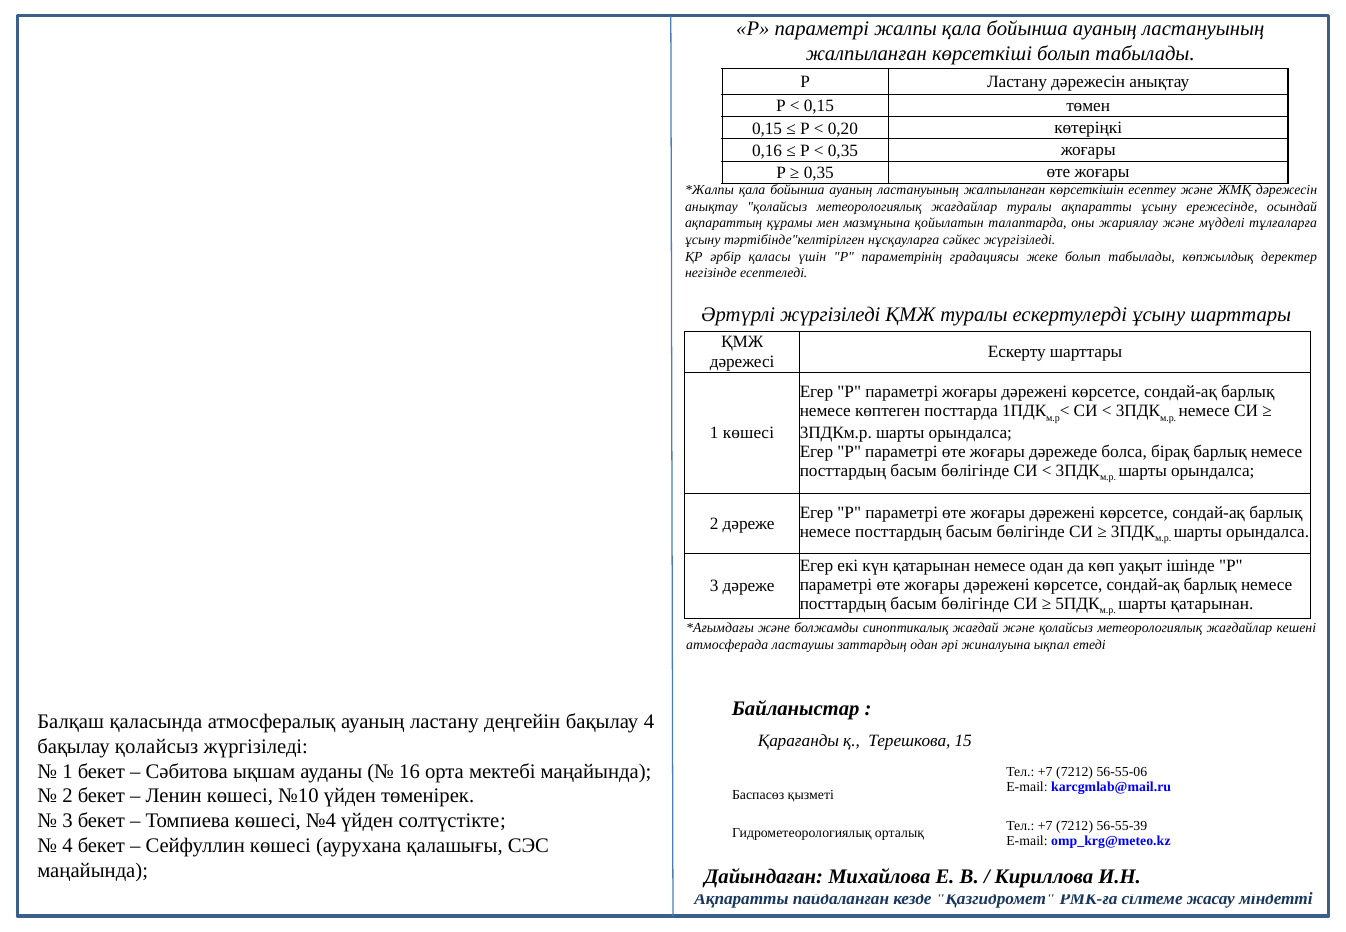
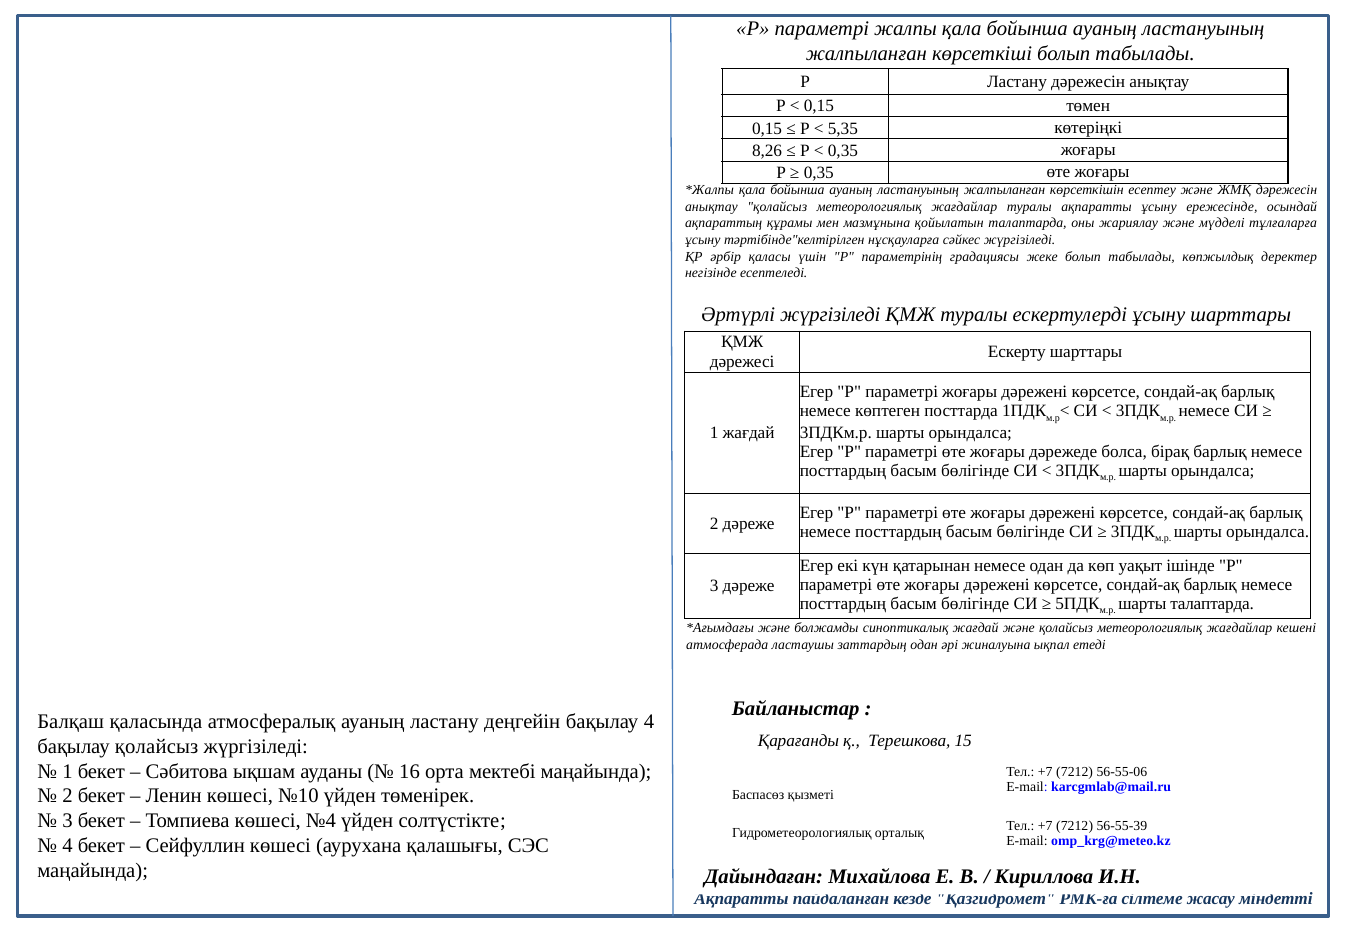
0,20: 0,20 -> 5,35
0,16: 0,16 -> 8,26
1 көшесі: көшесі -> жағдай
шарты қатарынан: қатарынан -> талаптарда
